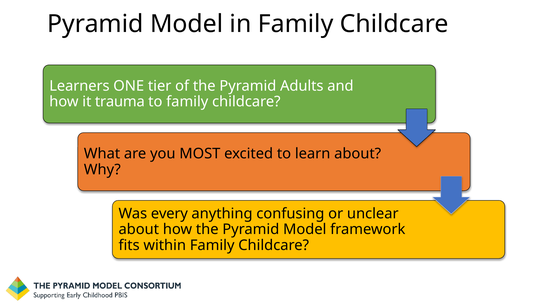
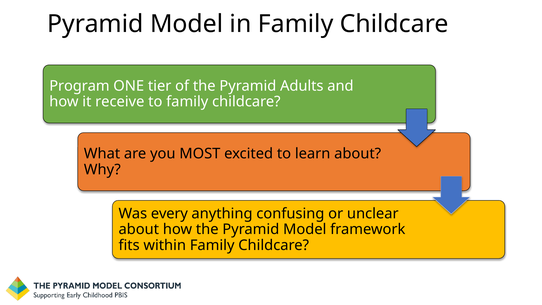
Learners: Learners -> Program
trauma: trauma -> receive
